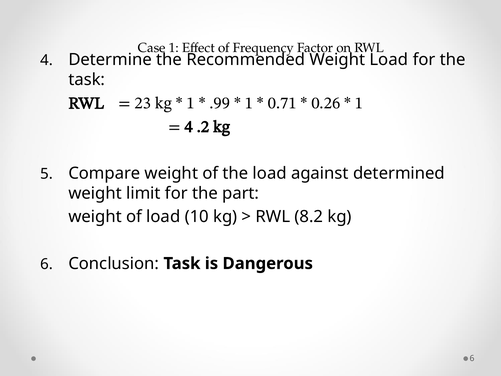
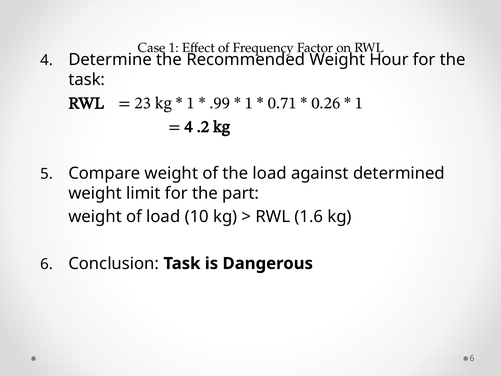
Weight Load: Load -> Hour
8.2: 8.2 -> 1.6
